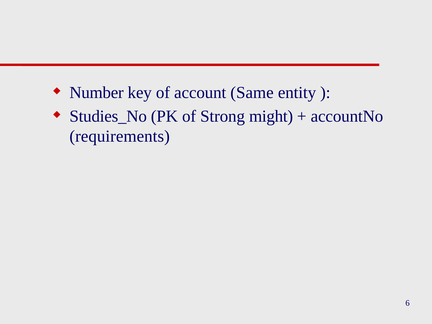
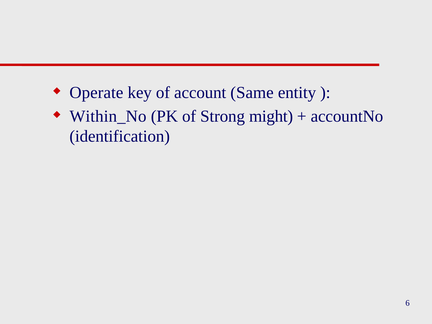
Number: Number -> Operate
Studies_No: Studies_No -> Within_No
requirements: requirements -> identification
